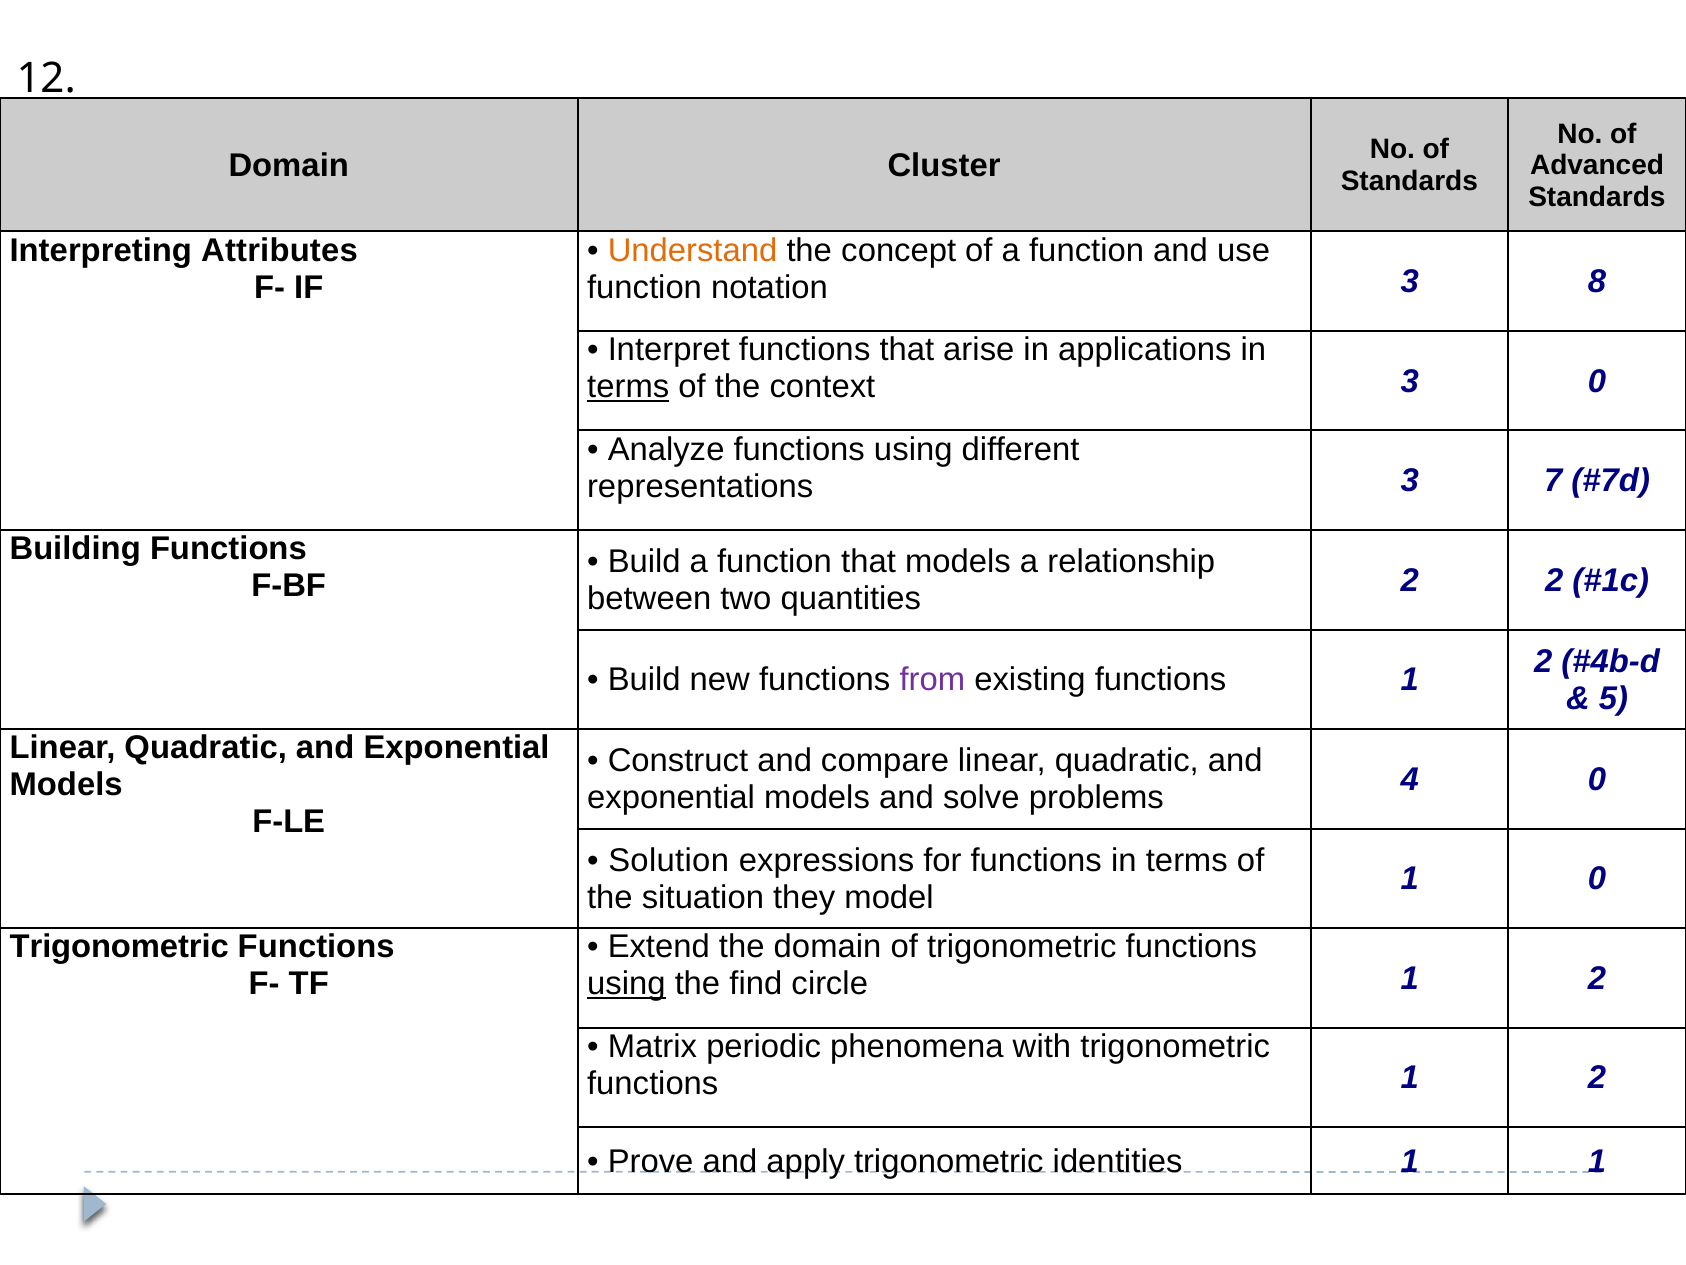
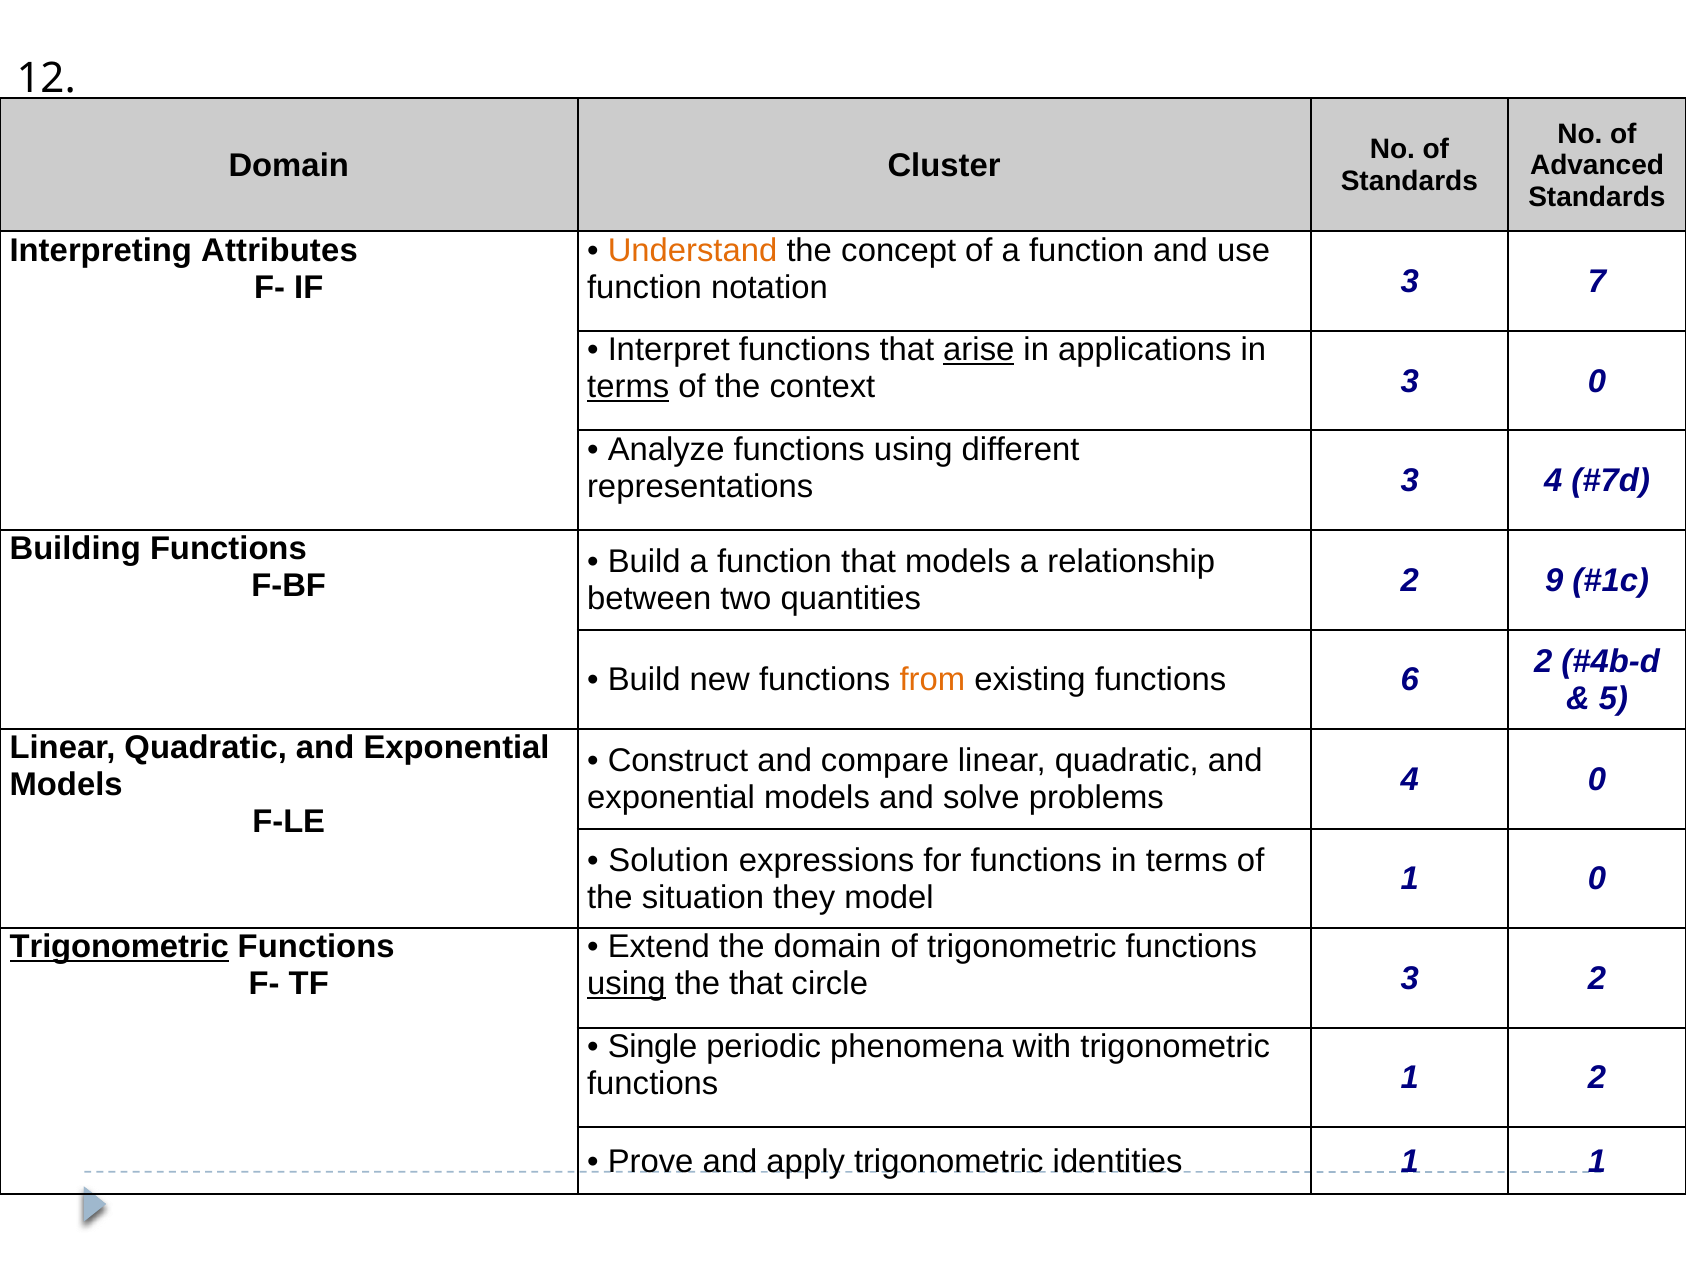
8: 8 -> 7
arise underline: none -> present
3 7: 7 -> 4
2 2: 2 -> 9
from colour: purple -> orange
existing functions 1: 1 -> 6
Trigonometric at (119, 947) underline: none -> present
the find: find -> that
circle 1: 1 -> 3
Matrix: Matrix -> Single
